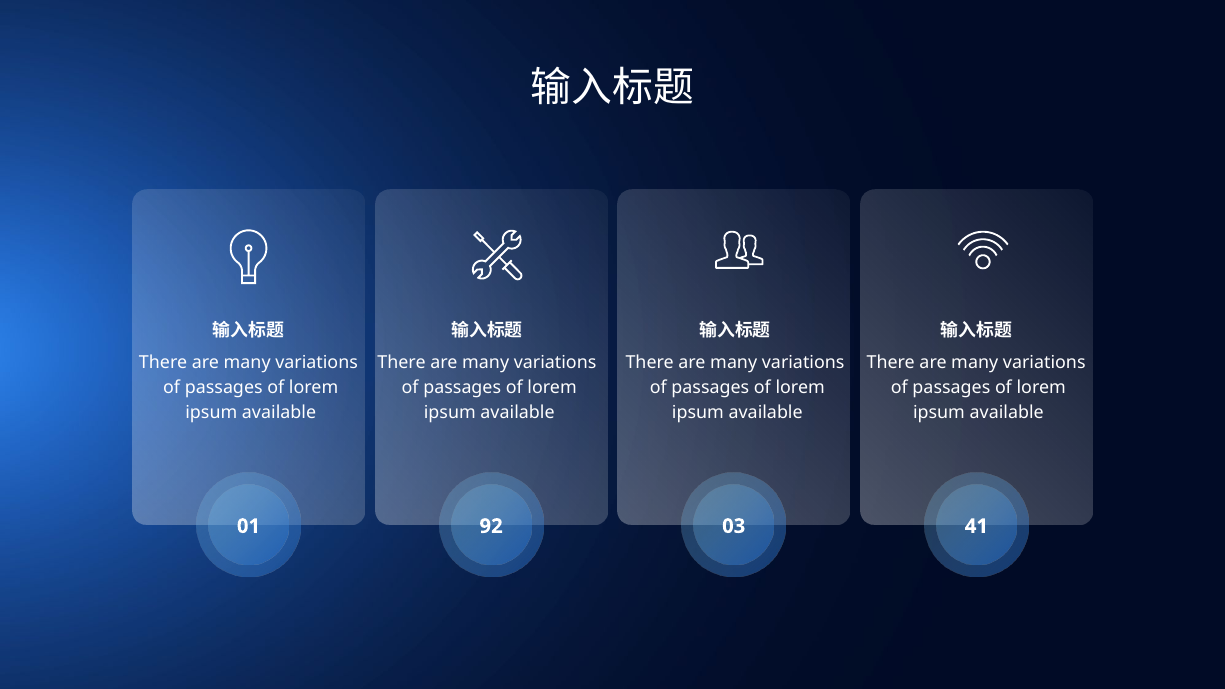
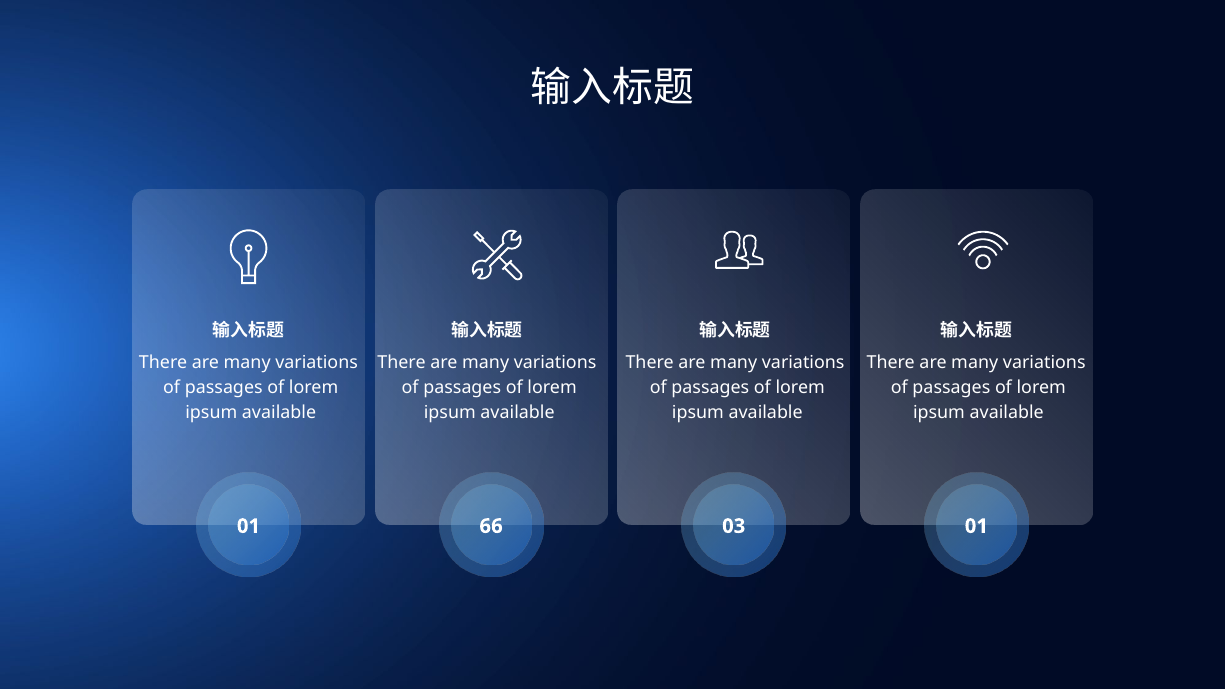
92: 92 -> 66
03 41: 41 -> 01
